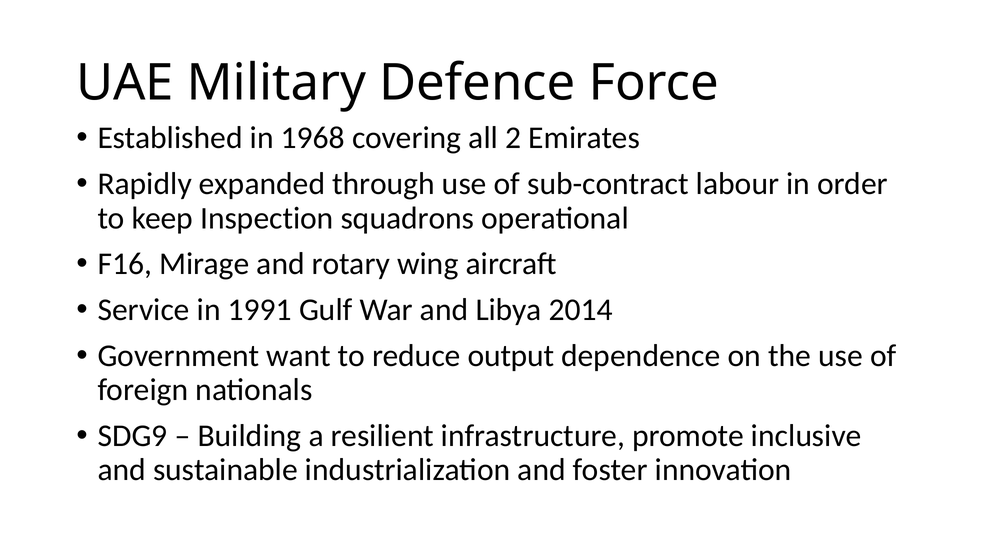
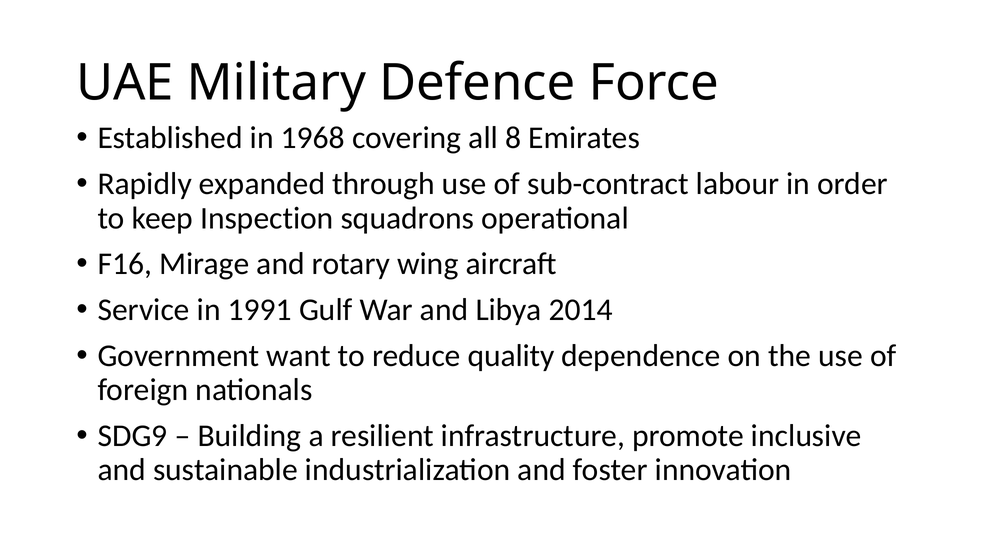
2: 2 -> 8
output: output -> quality
